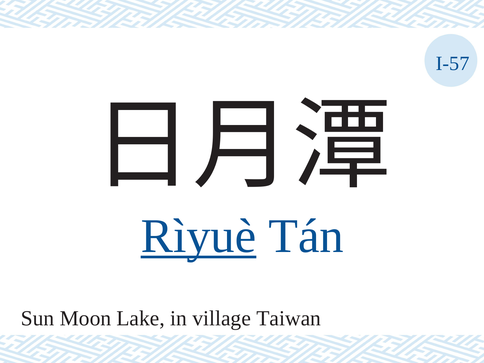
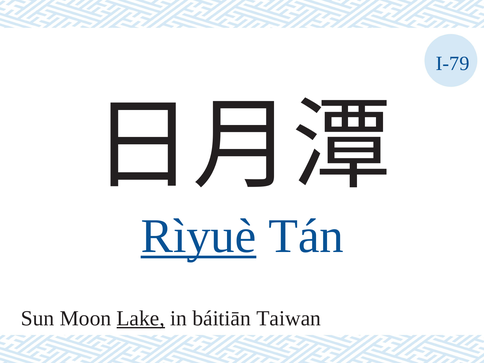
I-57: I-57 -> I-79
Lake underline: none -> present
village: village -> báitiān
